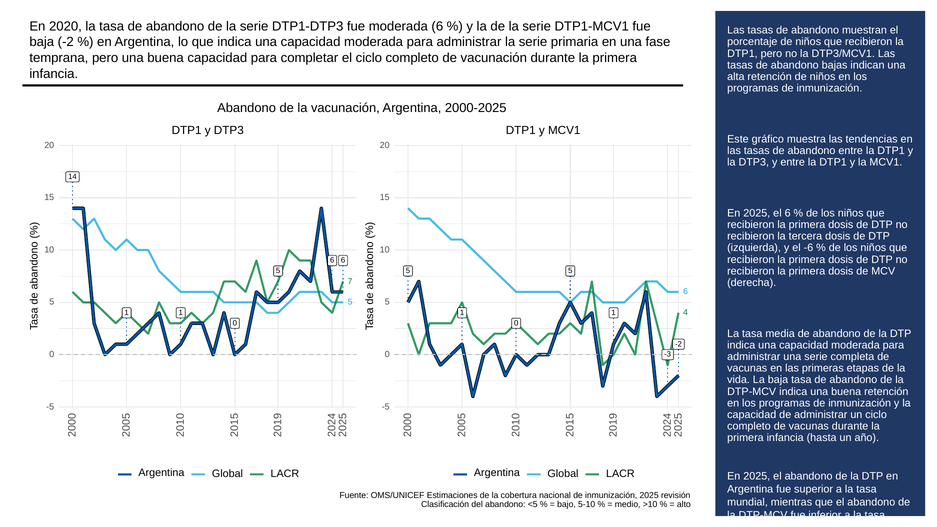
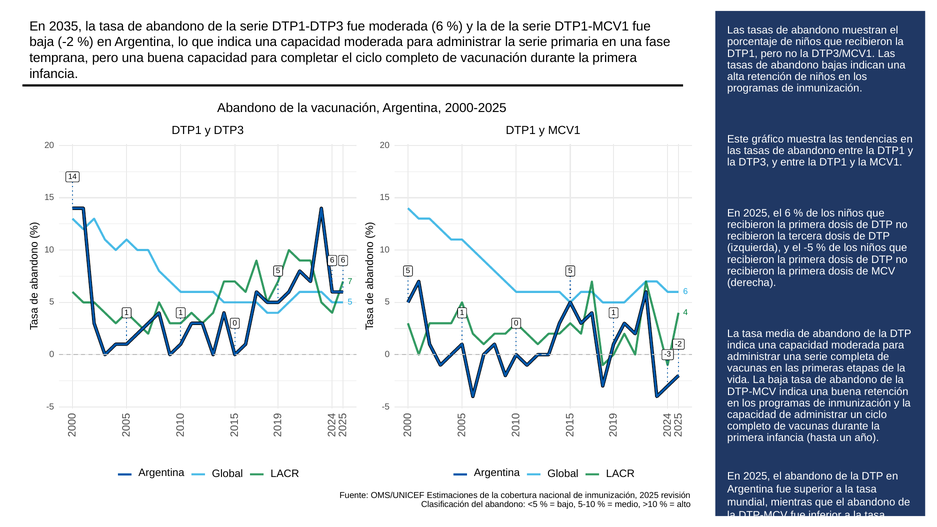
2020: 2020 -> 2035
el -6: -6 -> -5
